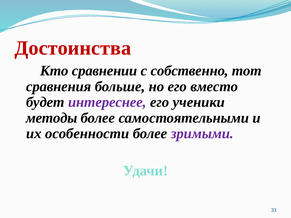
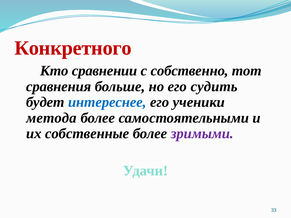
Достоинства: Достоинства -> Конкретного
вместо: вместо -> судить
интереснее colour: purple -> blue
методы: методы -> метода
особенности: особенности -> собственные
